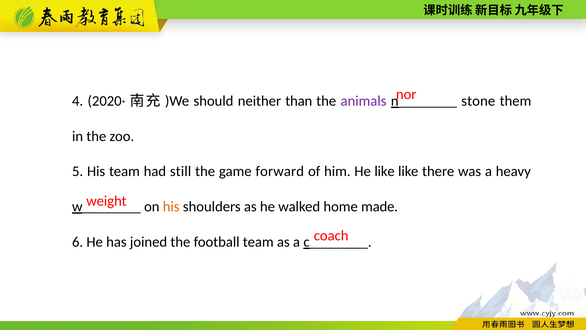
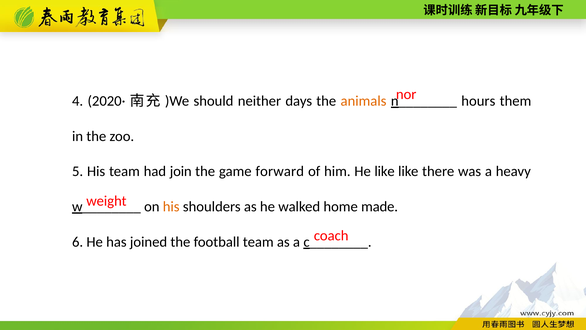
than: than -> days
animals colour: purple -> orange
stone: stone -> hours
still: still -> join
